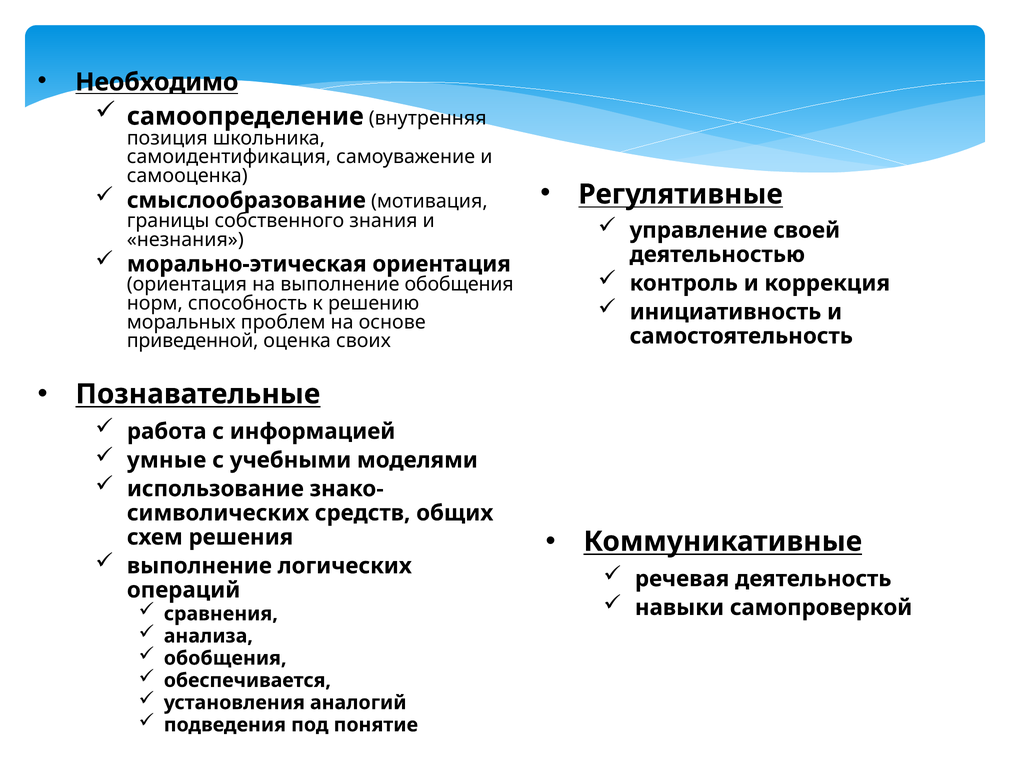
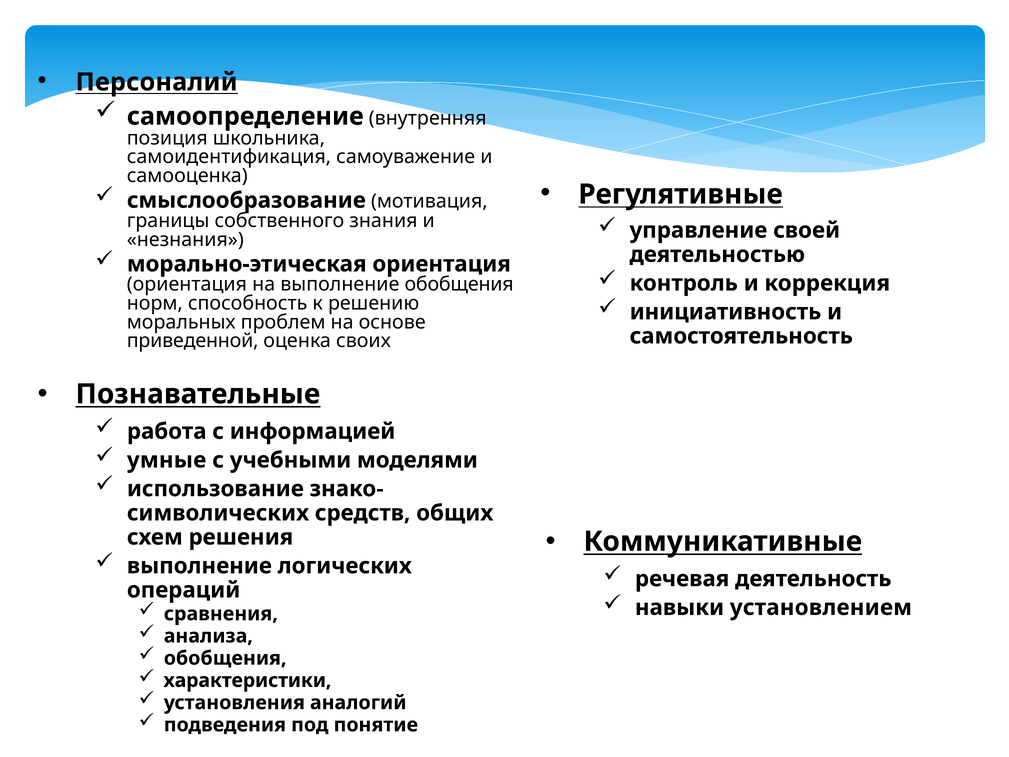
Необходимо: Необходимо -> Персоналий
самопроверкой: самопроверкой -> установлением
обеспечивается: обеспечивается -> характеристики
